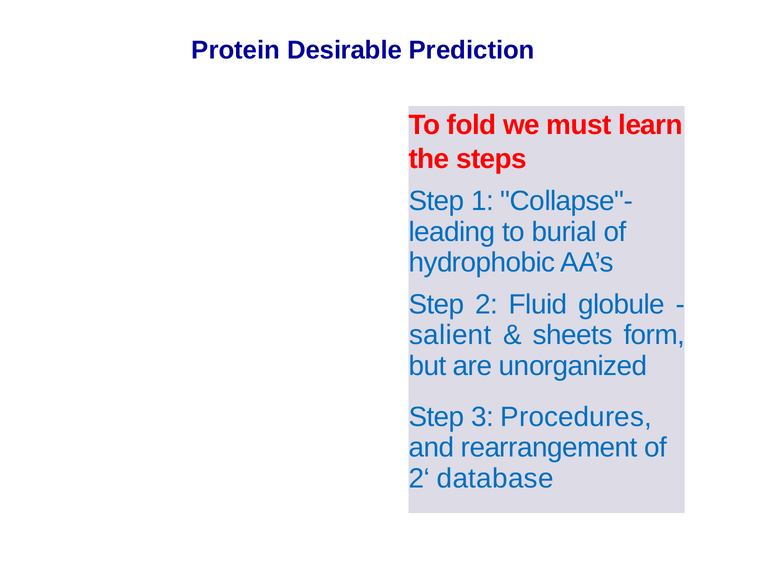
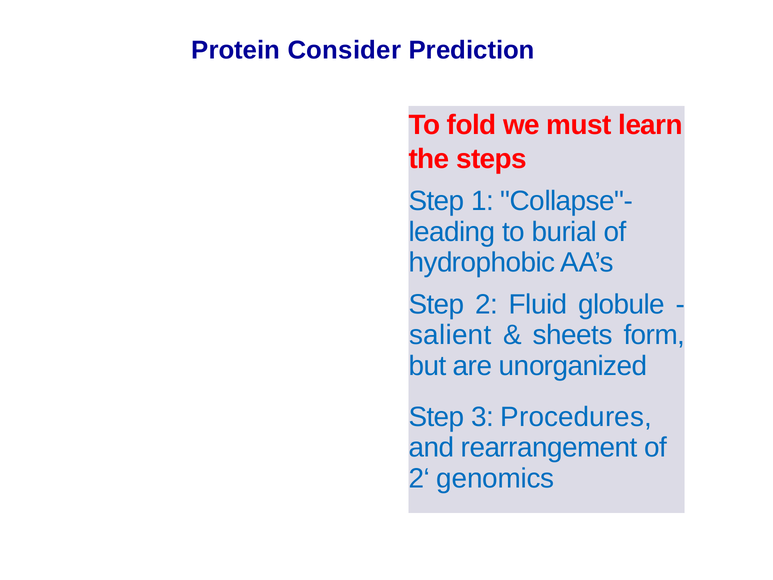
Desirable: Desirable -> Consider
database: database -> genomics
